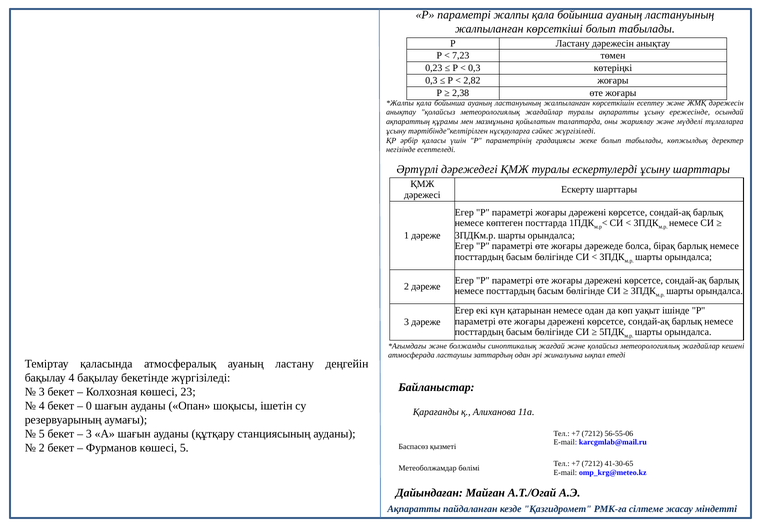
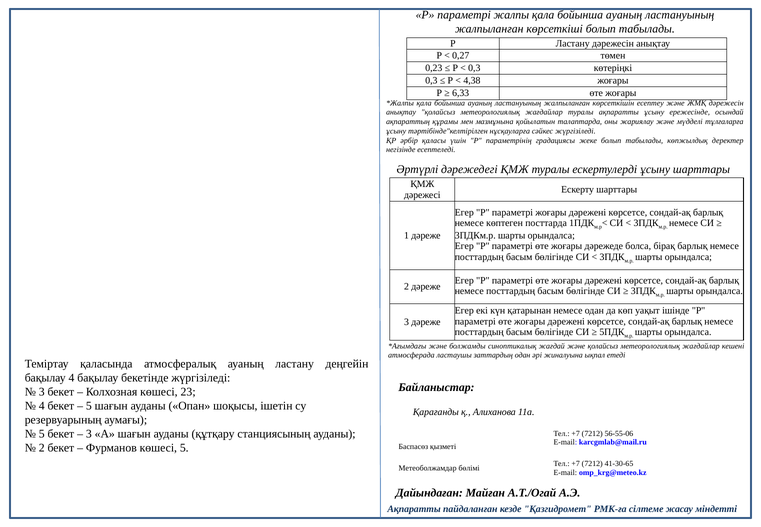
7,23: 7,23 -> 0,27
2,82: 2,82 -> 4,38
2,38: 2,38 -> 6,33
0 at (89, 406): 0 -> 5
